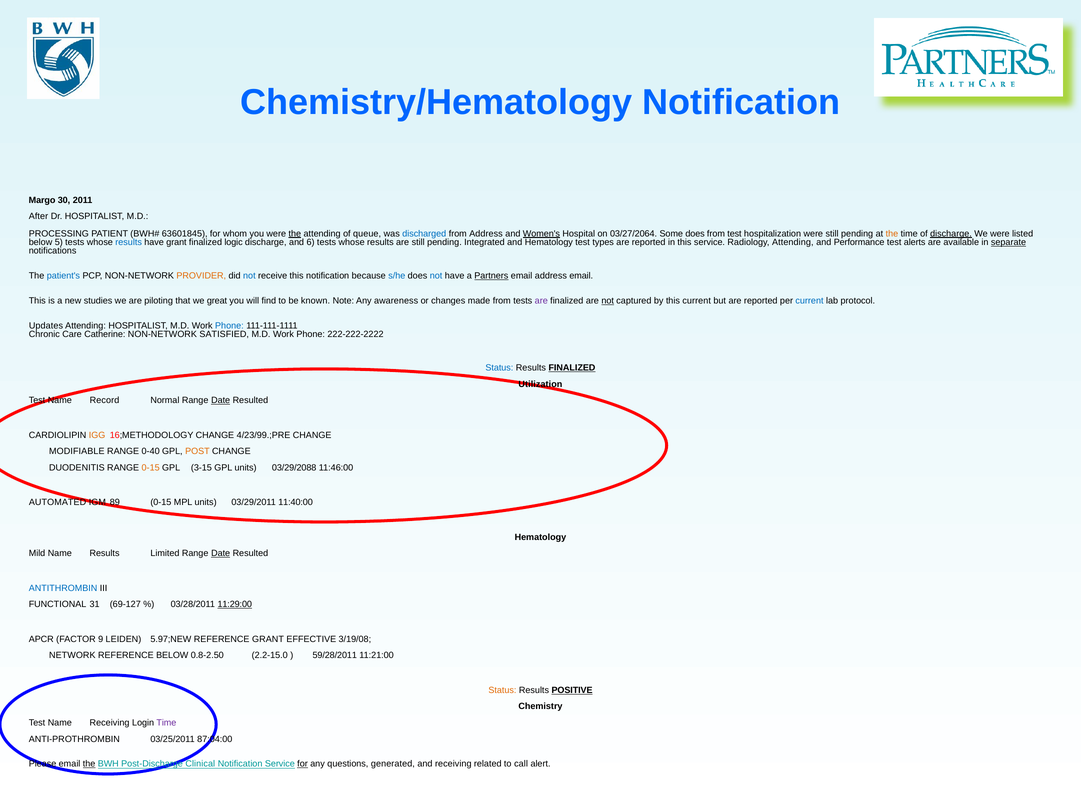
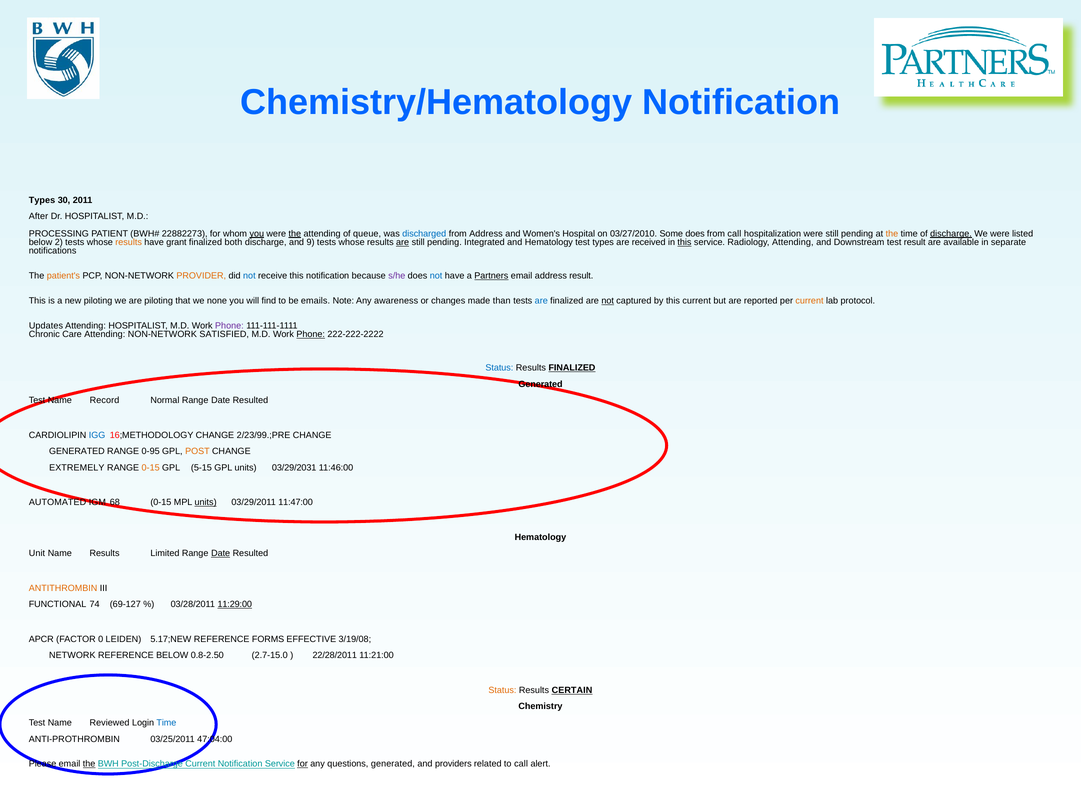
Margo at (42, 200): Margo -> Types
63601845: 63601845 -> 22882273
you at (257, 234) underline: none -> present
Women's underline: present -> none
03/27/2064: 03/27/2064 -> 03/27/2010
from test: test -> call
5: 5 -> 2
results at (129, 242) colour: blue -> orange
logic: logic -> both
6: 6 -> 9
are at (403, 242) underline: none -> present
types are reported: reported -> received
this at (684, 242) underline: none -> present
Performance: Performance -> Downstream
test alerts: alerts -> result
separate underline: present -> none
patient's colour: blue -> orange
s/he colour: blue -> purple
address email: email -> result
new studies: studies -> piloting
great: great -> none
known: known -> emails
made from: from -> than
are at (541, 301) colour: purple -> blue
current at (809, 301) colour: blue -> orange
Phone at (229, 326) colour: blue -> purple
Care Catherine: Catherine -> Attending
Phone at (311, 335) underline: none -> present
Utilization at (540, 384): Utilization -> Generated
Date at (221, 401) underline: present -> none
IGG colour: orange -> blue
4/23/99.;PRE: 4/23/99.;PRE -> 2/23/99.;PRE
MODIFIABLE at (77, 452): MODIFIABLE -> GENERATED
0-40: 0-40 -> 0-95
DUODENITIS: DUODENITIS -> EXTREMELY
3-15: 3-15 -> 5-15
03/29/2088: 03/29/2088 -> 03/29/2031
89: 89 -> 68
units at (206, 503) underline: none -> present
11:40:00: 11:40:00 -> 11:47:00
Mild: Mild -> Unit
ANTITHROMBIN colour: blue -> orange
31: 31 -> 74
9: 9 -> 0
5.97;NEW: 5.97;NEW -> 5.17;NEW
REFERENCE GRANT: GRANT -> FORMS
2.2-15.0: 2.2-15.0 -> 2.7-15.0
59/28/2011: 59/28/2011 -> 22/28/2011
POSITIVE: POSITIVE -> CERTAIN
Name Receiving: Receiving -> Reviewed
Time at (166, 723) colour: purple -> blue
87:04:00: 87:04:00 -> 47:04:00
Post-Discharge Clinical: Clinical -> Current
and receiving: receiving -> providers
